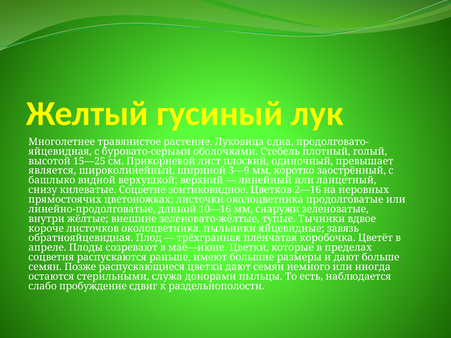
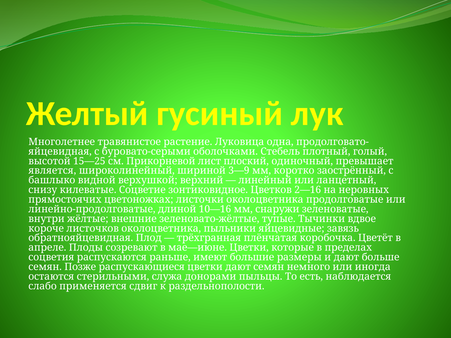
пробуждение: пробуждение -> применяется
